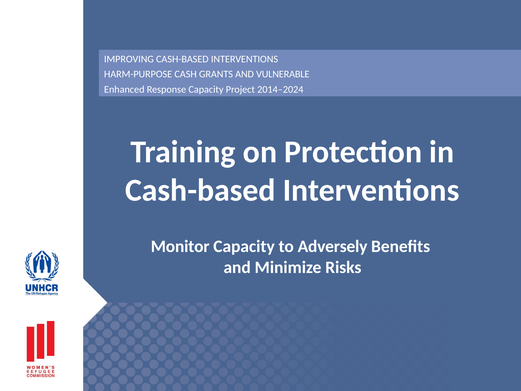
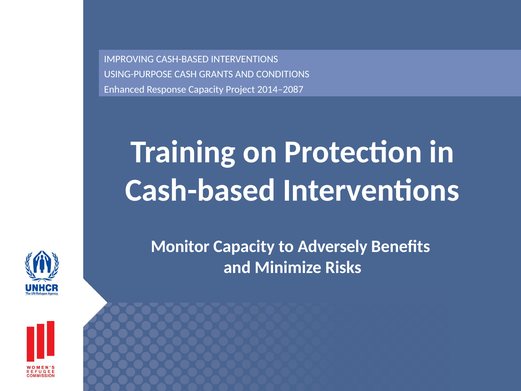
HARM-PURPOSE: HARM-PURPOSE -> USING-PURPOSE
VULNERABLE: VULNERABLE -> CONDITIONS
2014–2024: 2014–2024 -> 2014–2087
